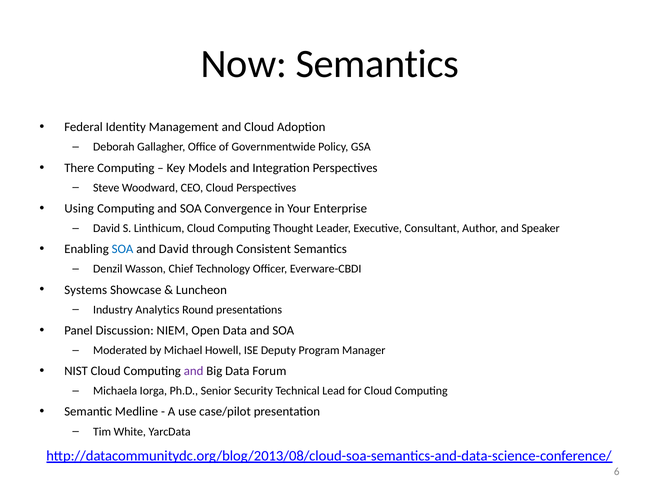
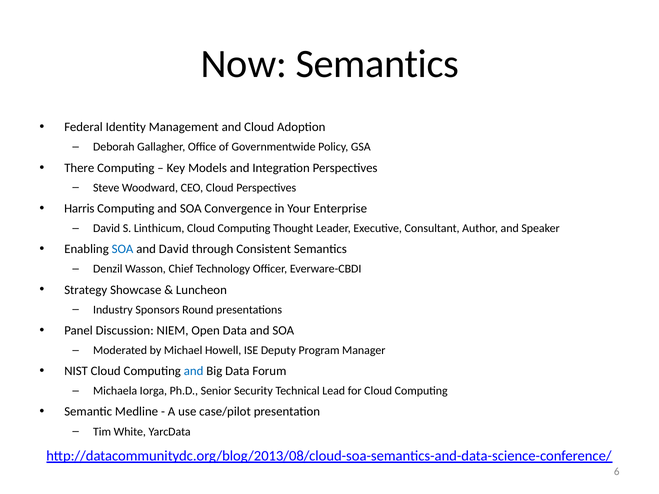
Using: Using -> Harris
Systems: Systems -> Strategy
Analytics: Analytics -> Sponsors
and at (194, 371) colour: purple -> blue
